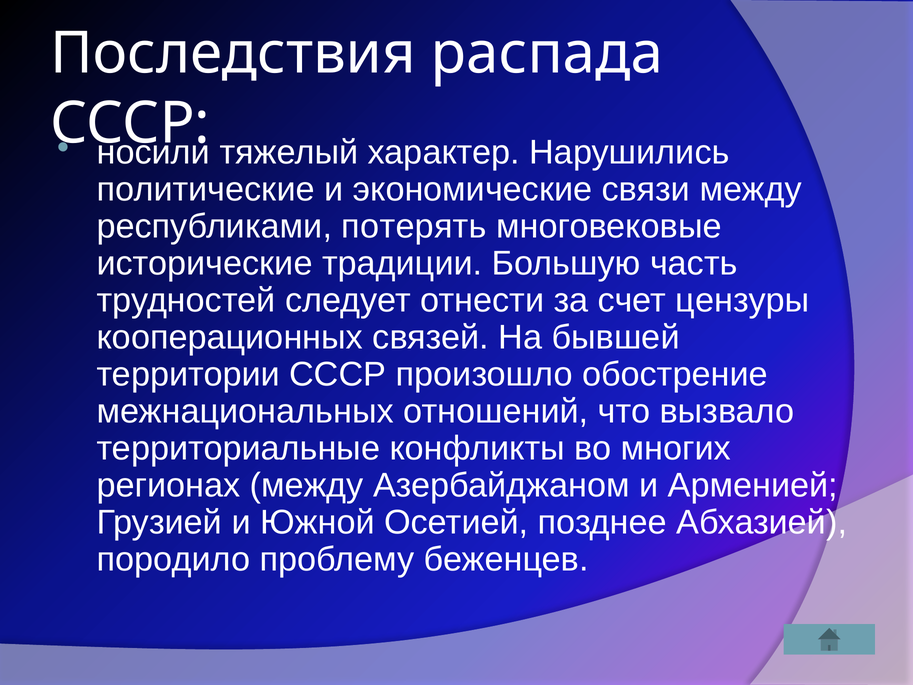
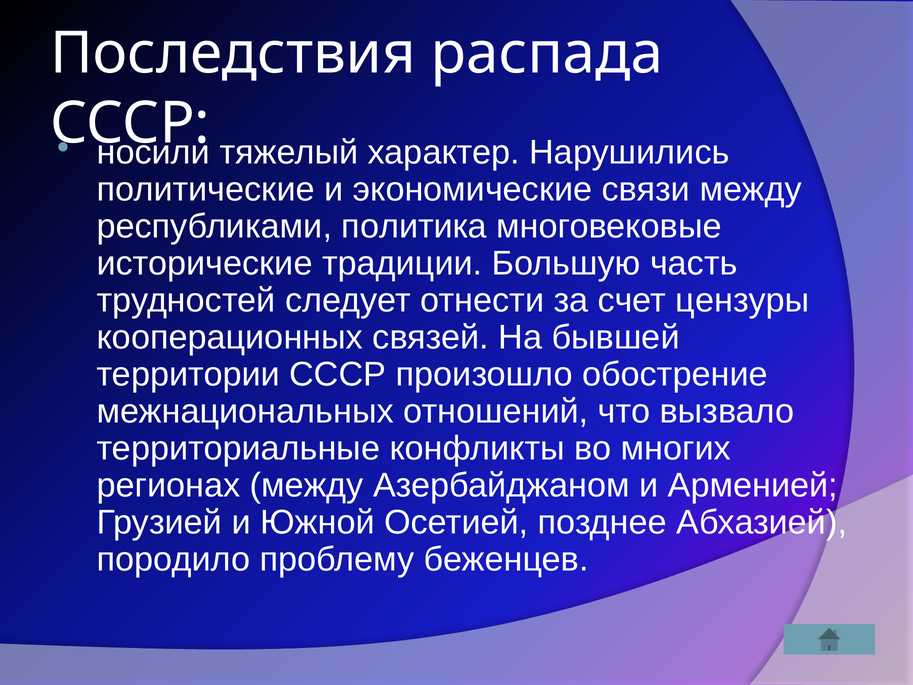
потерять: потерять -> политика
